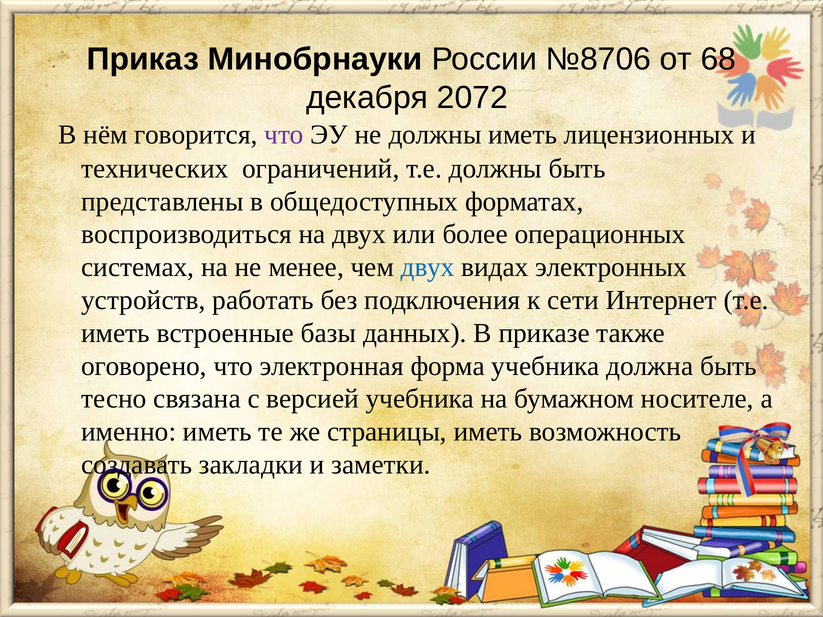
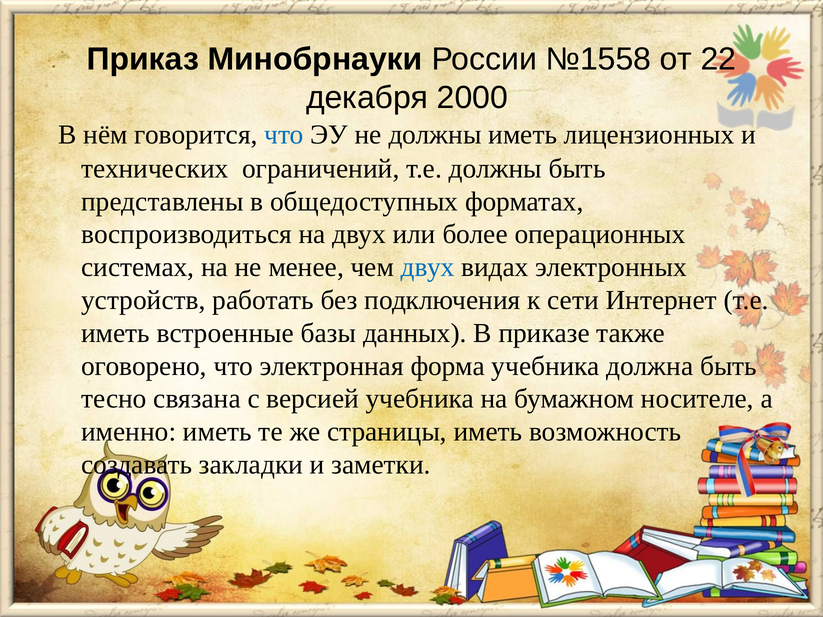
№8706: №8706 -> №1558
68: 68 -> 22
2072: 2072 -> 2000
что at (284, 135) colour: purple -> blue
